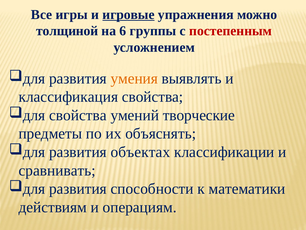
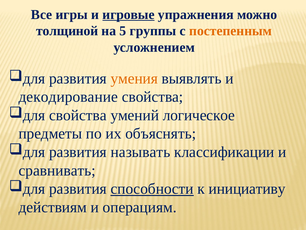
6: 6 -> 5
постепенным colour: red -> orange
классификация: классификация -> декодирование
творческие: творческие -> логическое
объектах: объектах -> называть
способности underline: none -> present
математики: математики -> инициативу
